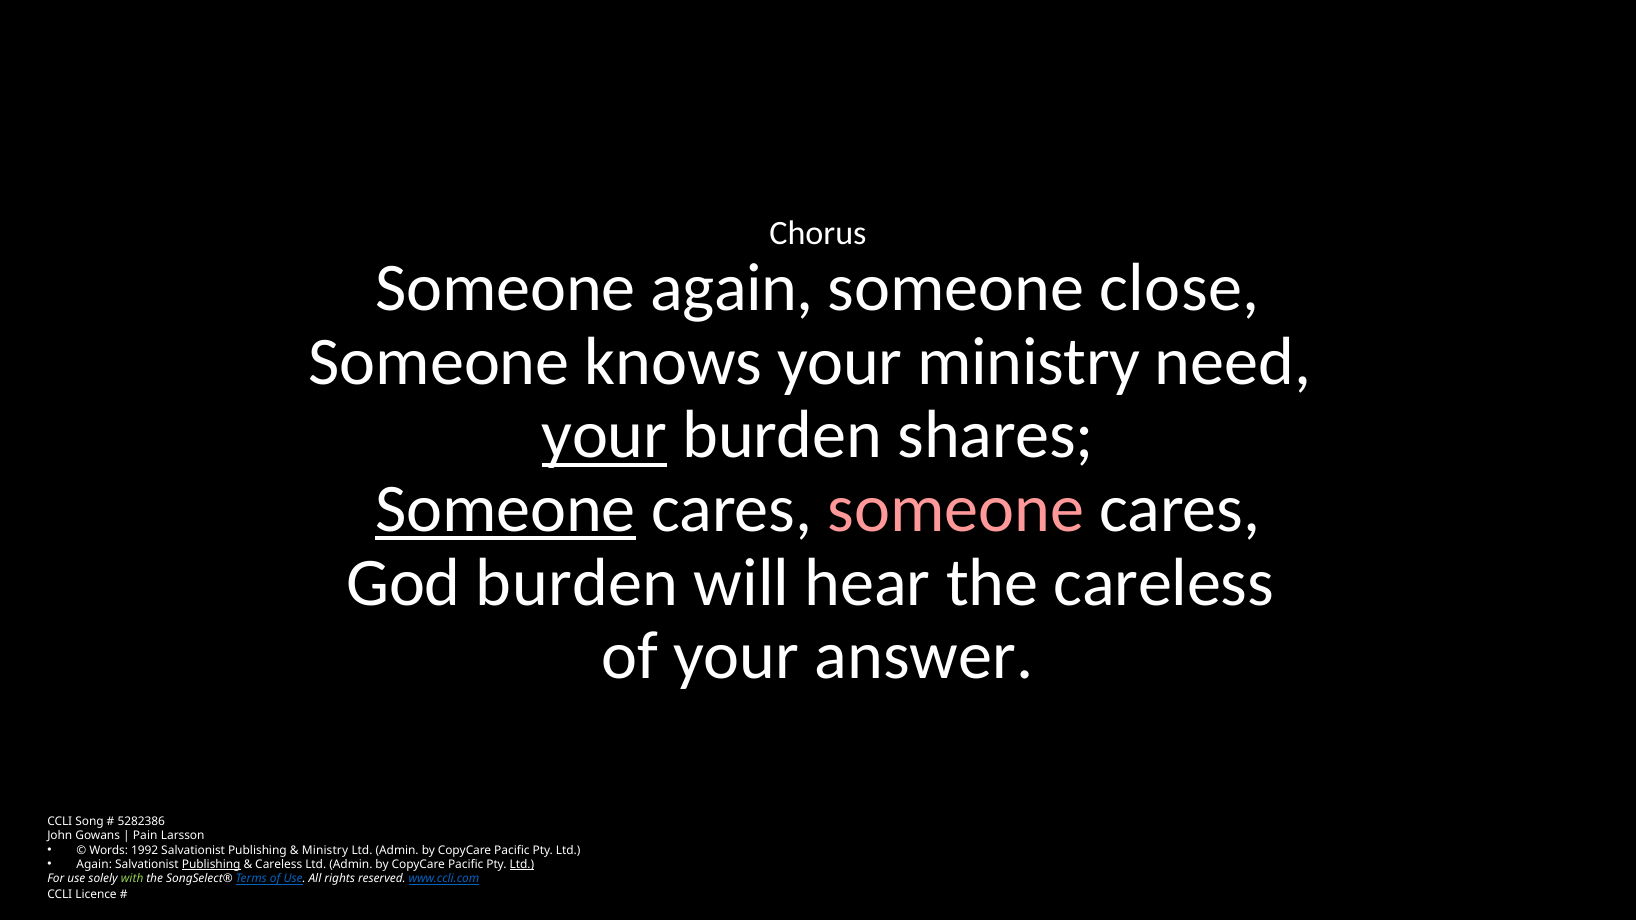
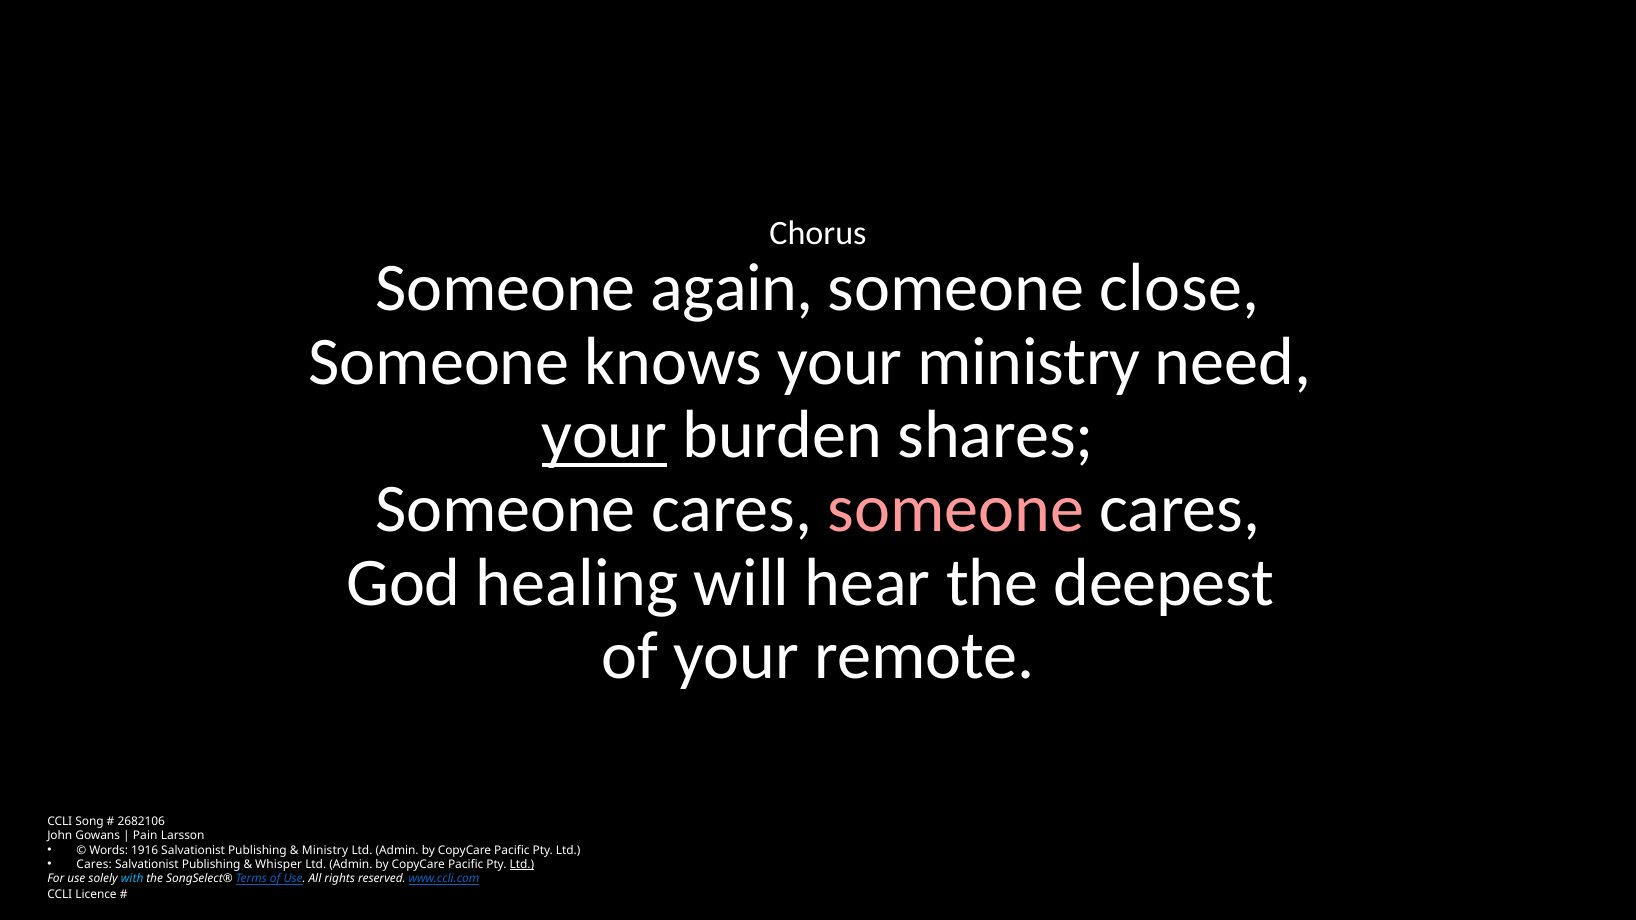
Someone at (505, 509) underline: present -> none
God burden: burden -> healing
the careless: careless -> deepest
answer: answer -> remote
5282386: 5282386 -> 2682106
1992: 1992 -> 1916
Again at (94, 865): Again -> Cares
Publishing at (211, 865) underline: present -> none
Careless at (279, 865): Careless -> Whisper
with colour: light green -> light blue
